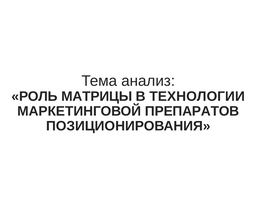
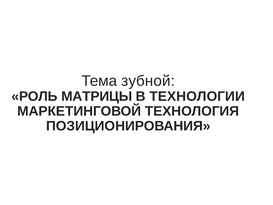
анализ: анализ -> зубной
ПРЕПАРАТОВ: ПРЕПАРАТОВ -> ТЕХНОЛОГИЯ
